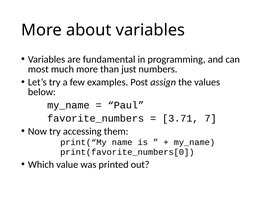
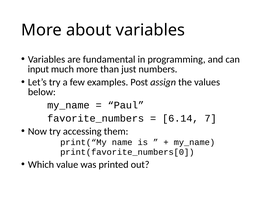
most: most -> input
3.71: 3.71 -> 6.14
